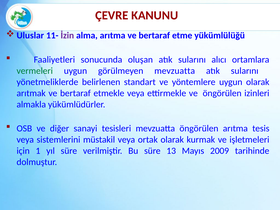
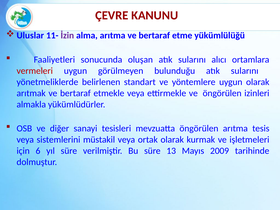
vermeleri colour: green -> red
görülmeyen mevzuatta: mevzuatta -> bulunduğu
1: 1 -> 6
